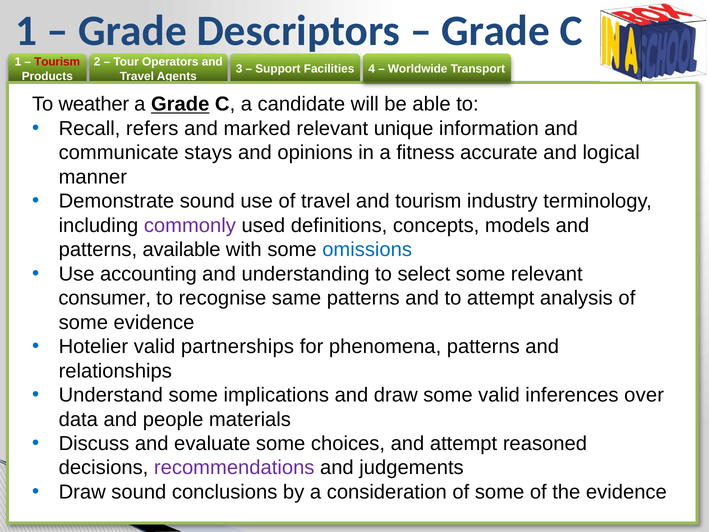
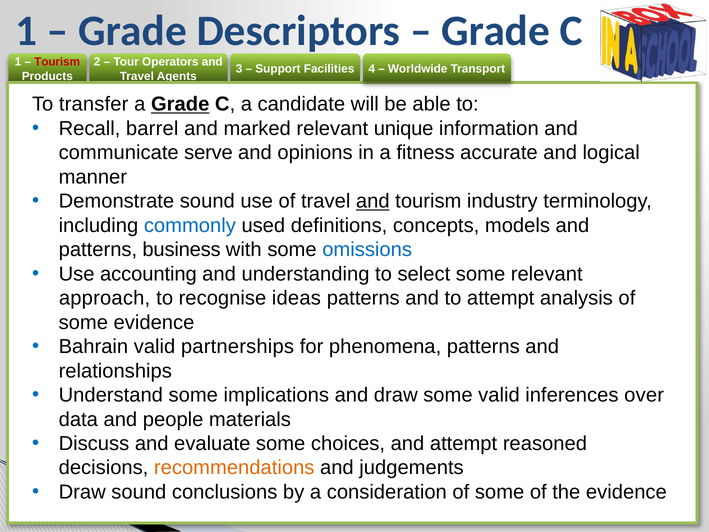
weather: weather -> transfer
refers: refers -> barrel
stays: stays -> serve
and at (373, 201) underline: none -> present
commonly colour: purple -> blue
available: available -> business
consumer: consumer -> approach
same: same -> ideas
Hotelier: Hotelier -> Bahrain
recommendations colour: purple -> orange
